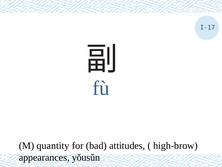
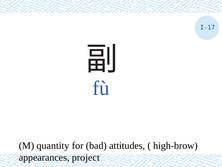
yǒusǔn: yǒusǔn -> project
